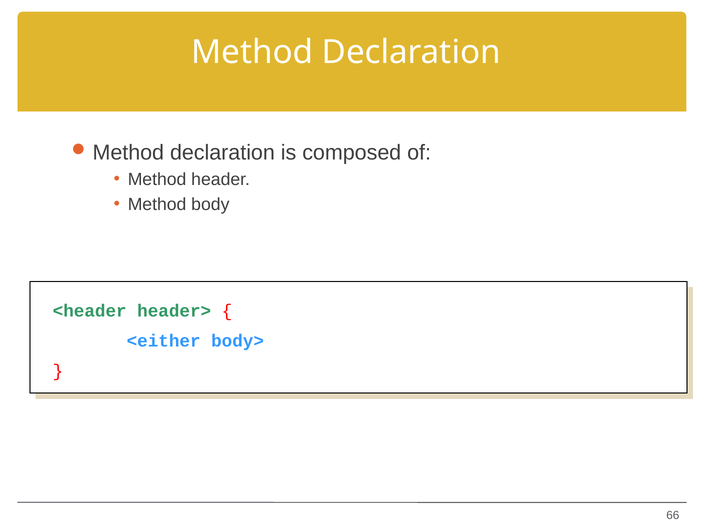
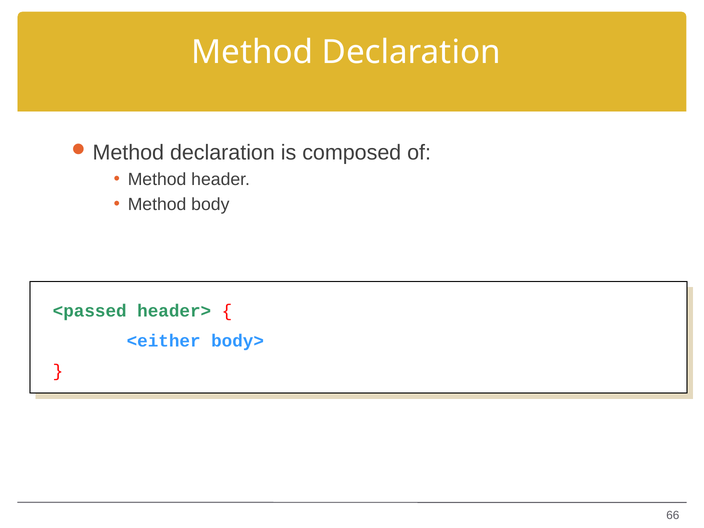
<header: <header -> <passed
